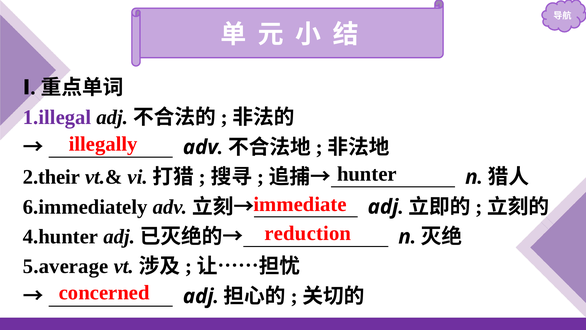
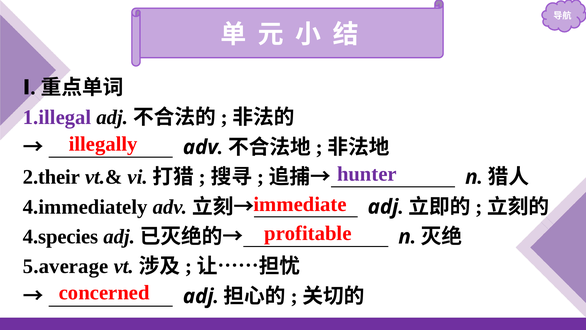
hunter colour: black -> purple
6.immediately: 6.immediately -> 4.immediately
reduction: reduction -> profitable
4.hunter: 4.hunter -> 4.species
